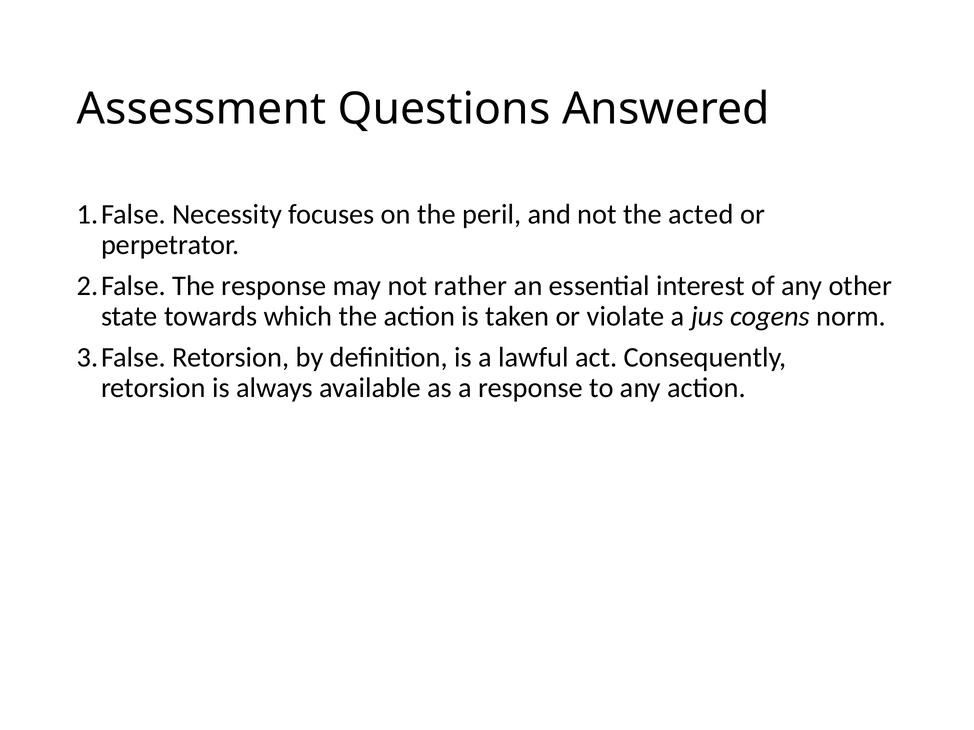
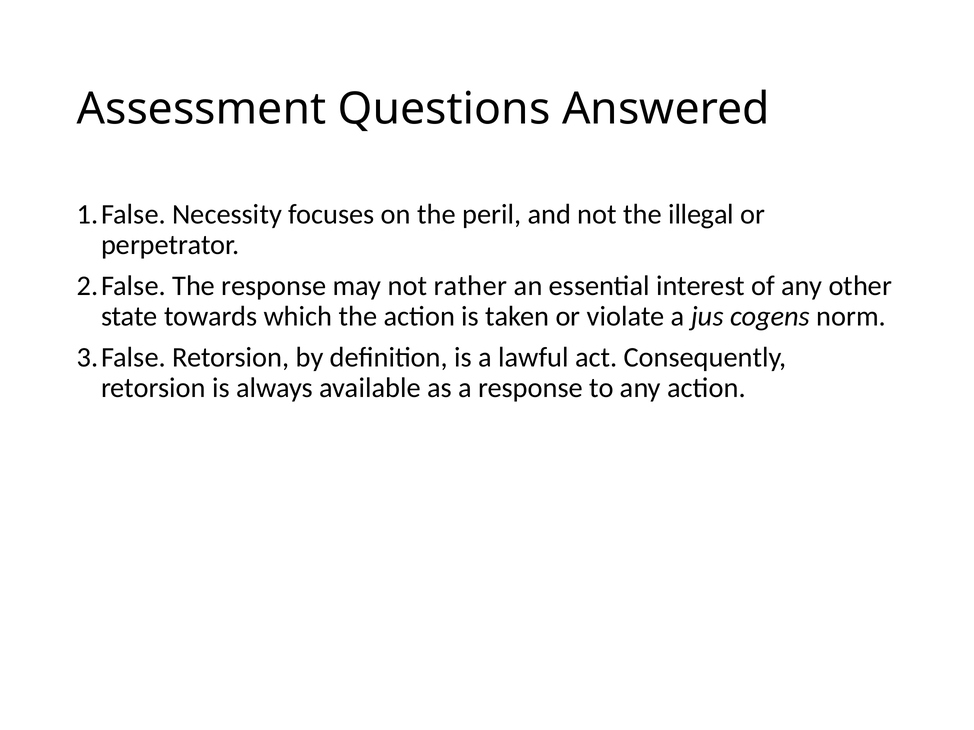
acted: acted -> illegal
